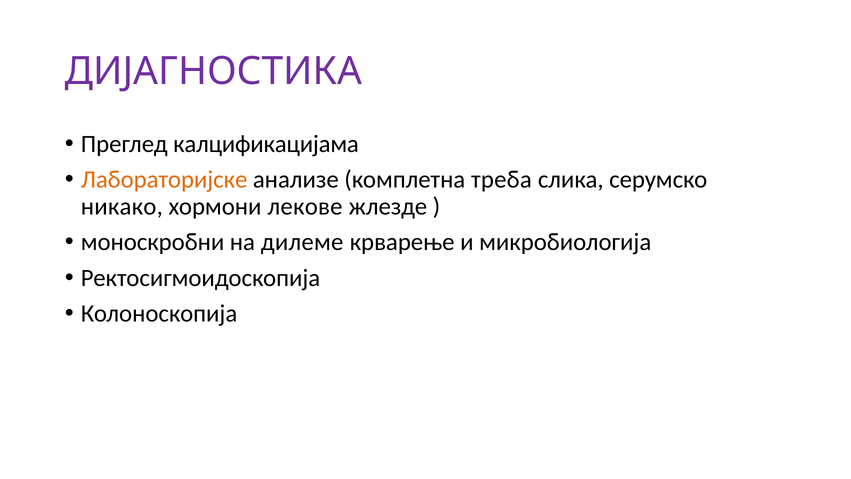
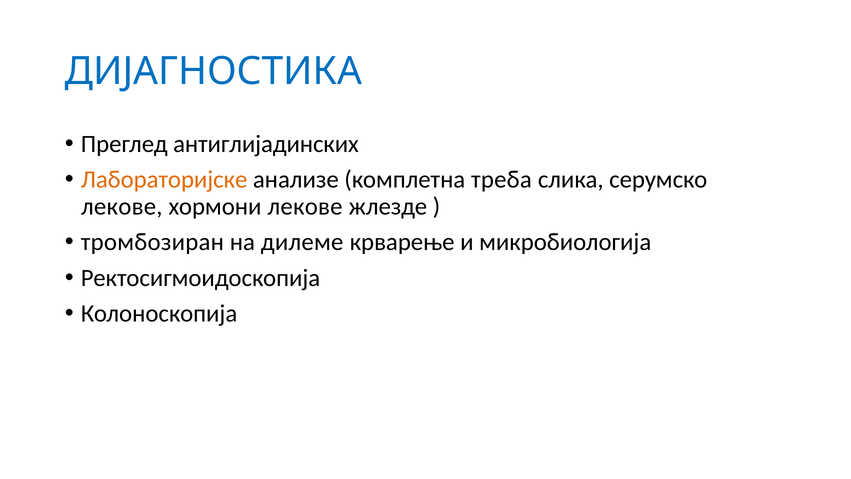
ДИЈАГНОСТИКА colour: purple -> blue
калцификацијама: калцификацијама -> антиглијадинских
никако at (122, 206): никако -> лекове
моноскробни: моноскробни -> тромбозиран
